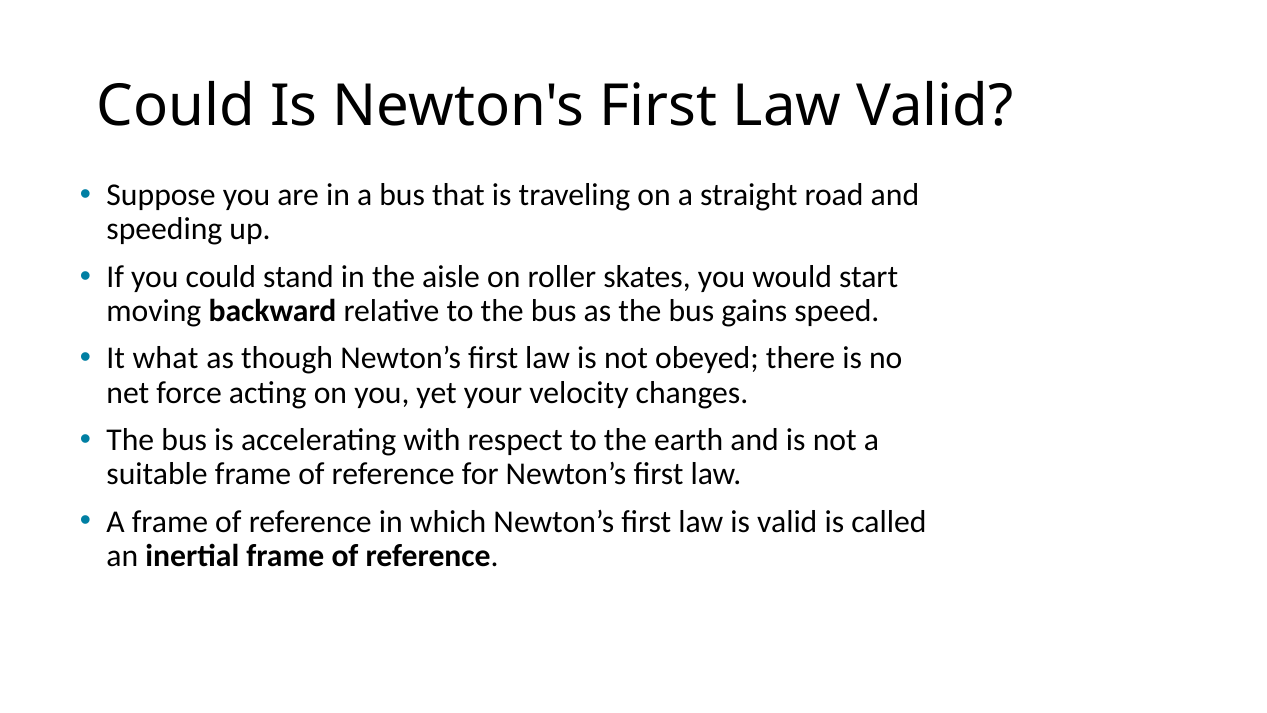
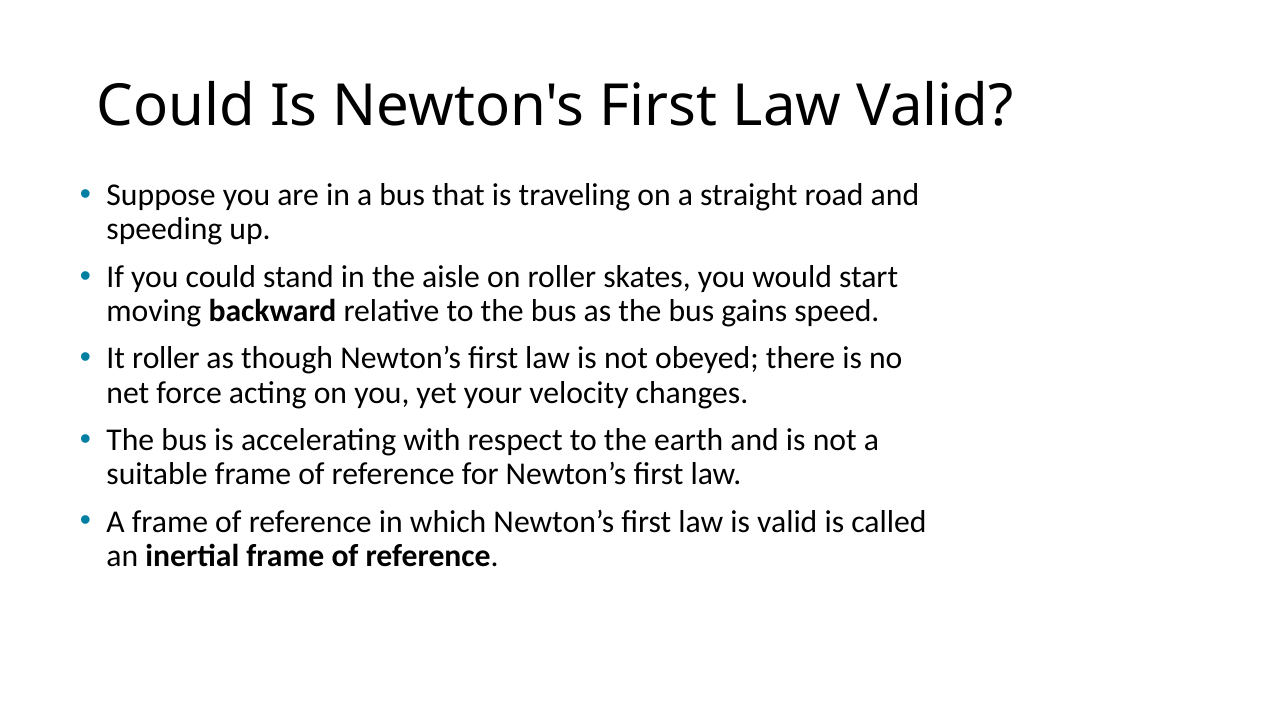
It what: what -> roller
